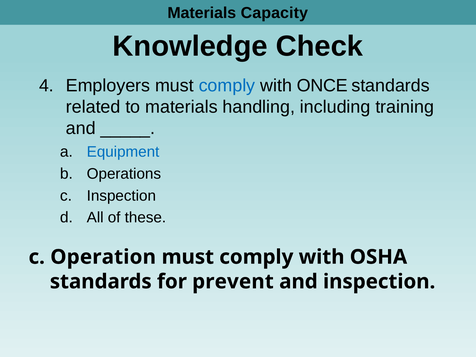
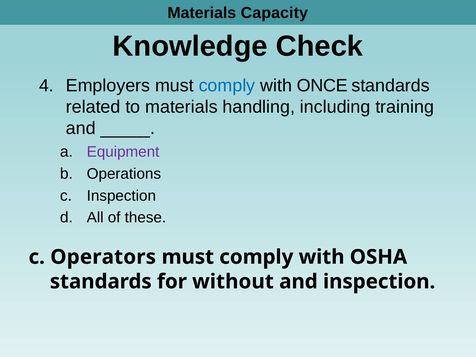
Equipment colour: blue -> purple
Operation: Operation -> Operators
prevent: prevent -> without
